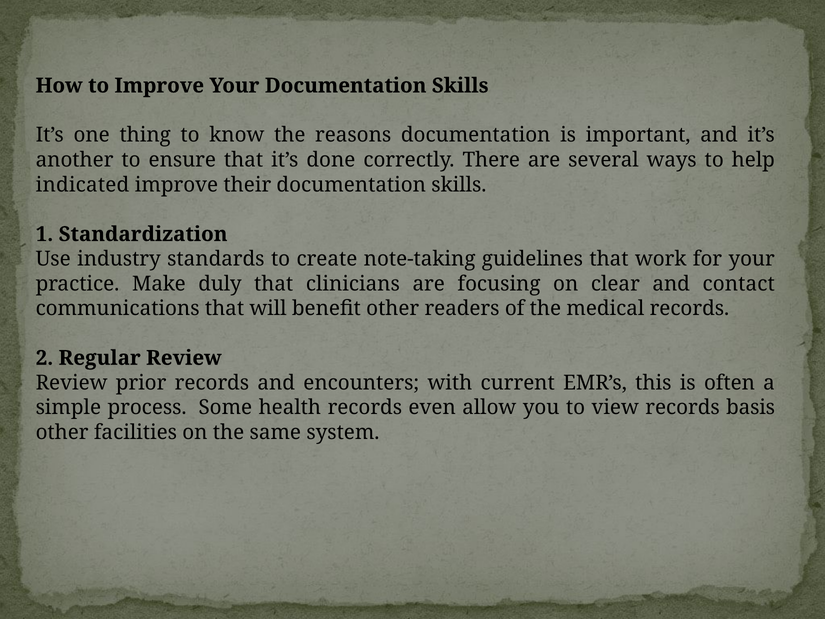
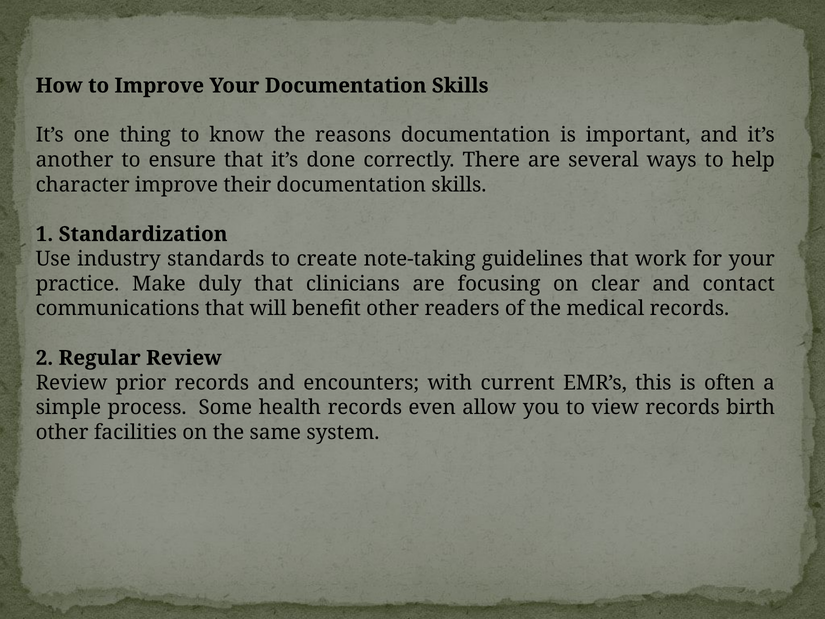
indicated: indicated -> character
basis: basis -> birth
